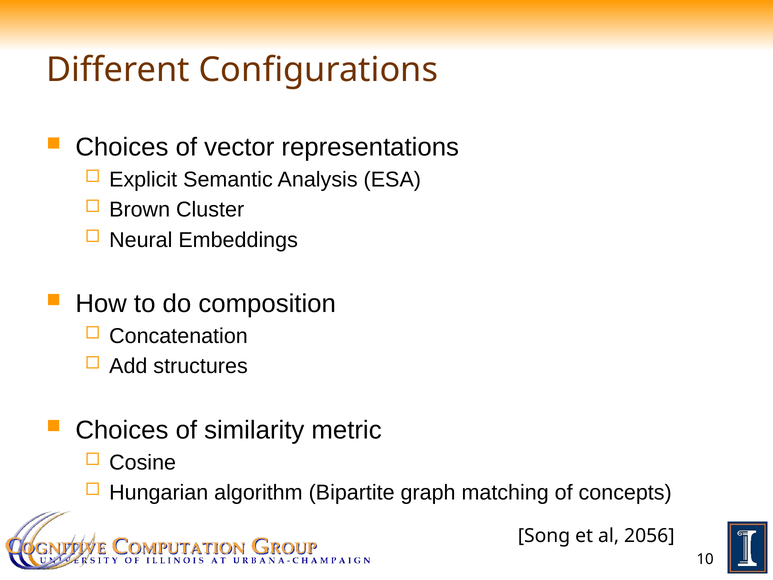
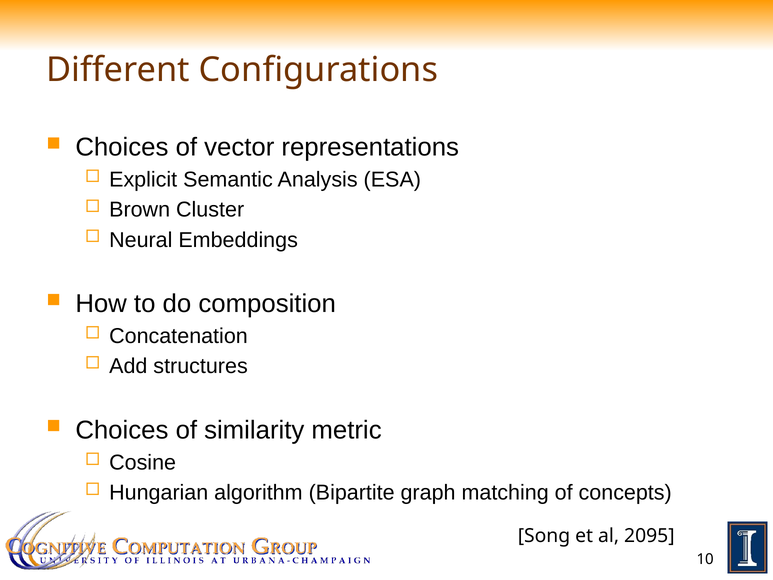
2056: 2056 -> 2095
